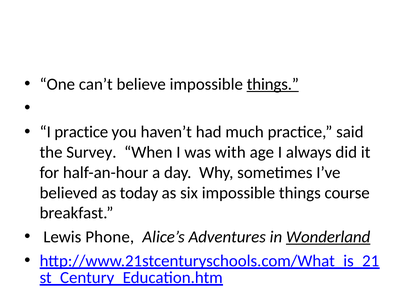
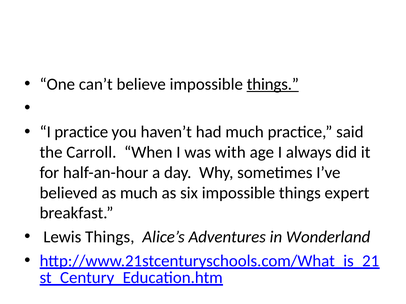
Survey: Survey -> Carroll
as today: today -> much
course: course -> expert
Lewis Phone: Phone -> Things
Wonderland underline: present -> none
